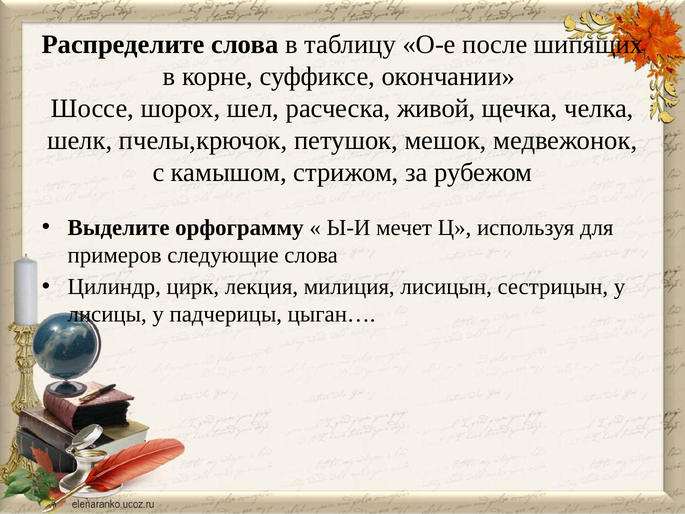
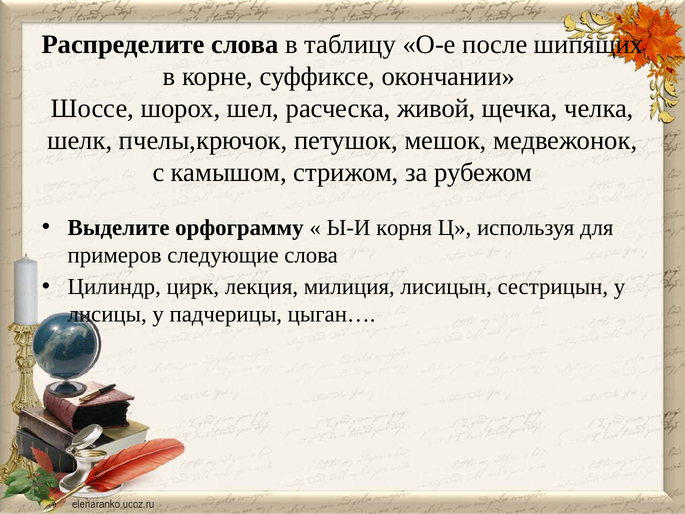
мечет: мечет -> корня
